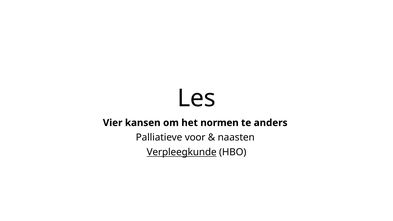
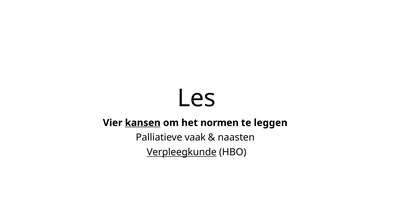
kansen underline: none -> present
anders: anders -> leggen
voor: voor -> vaak
